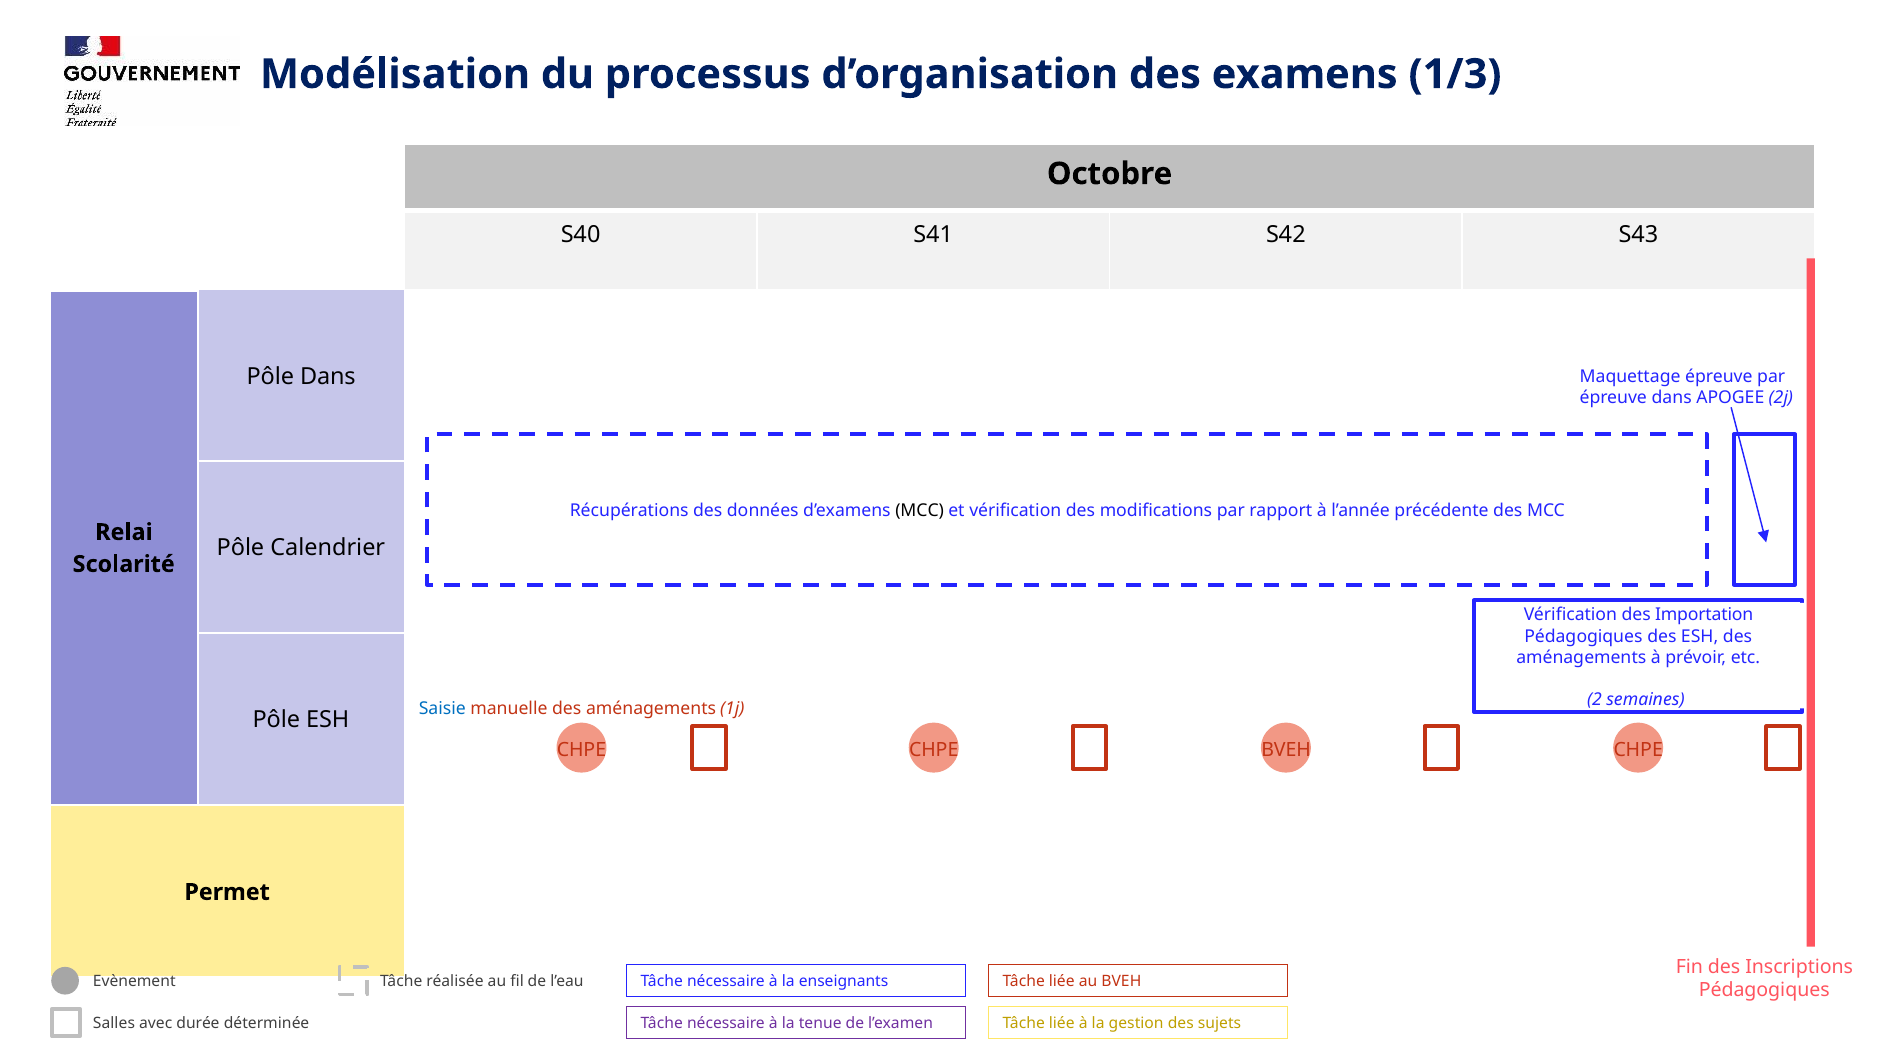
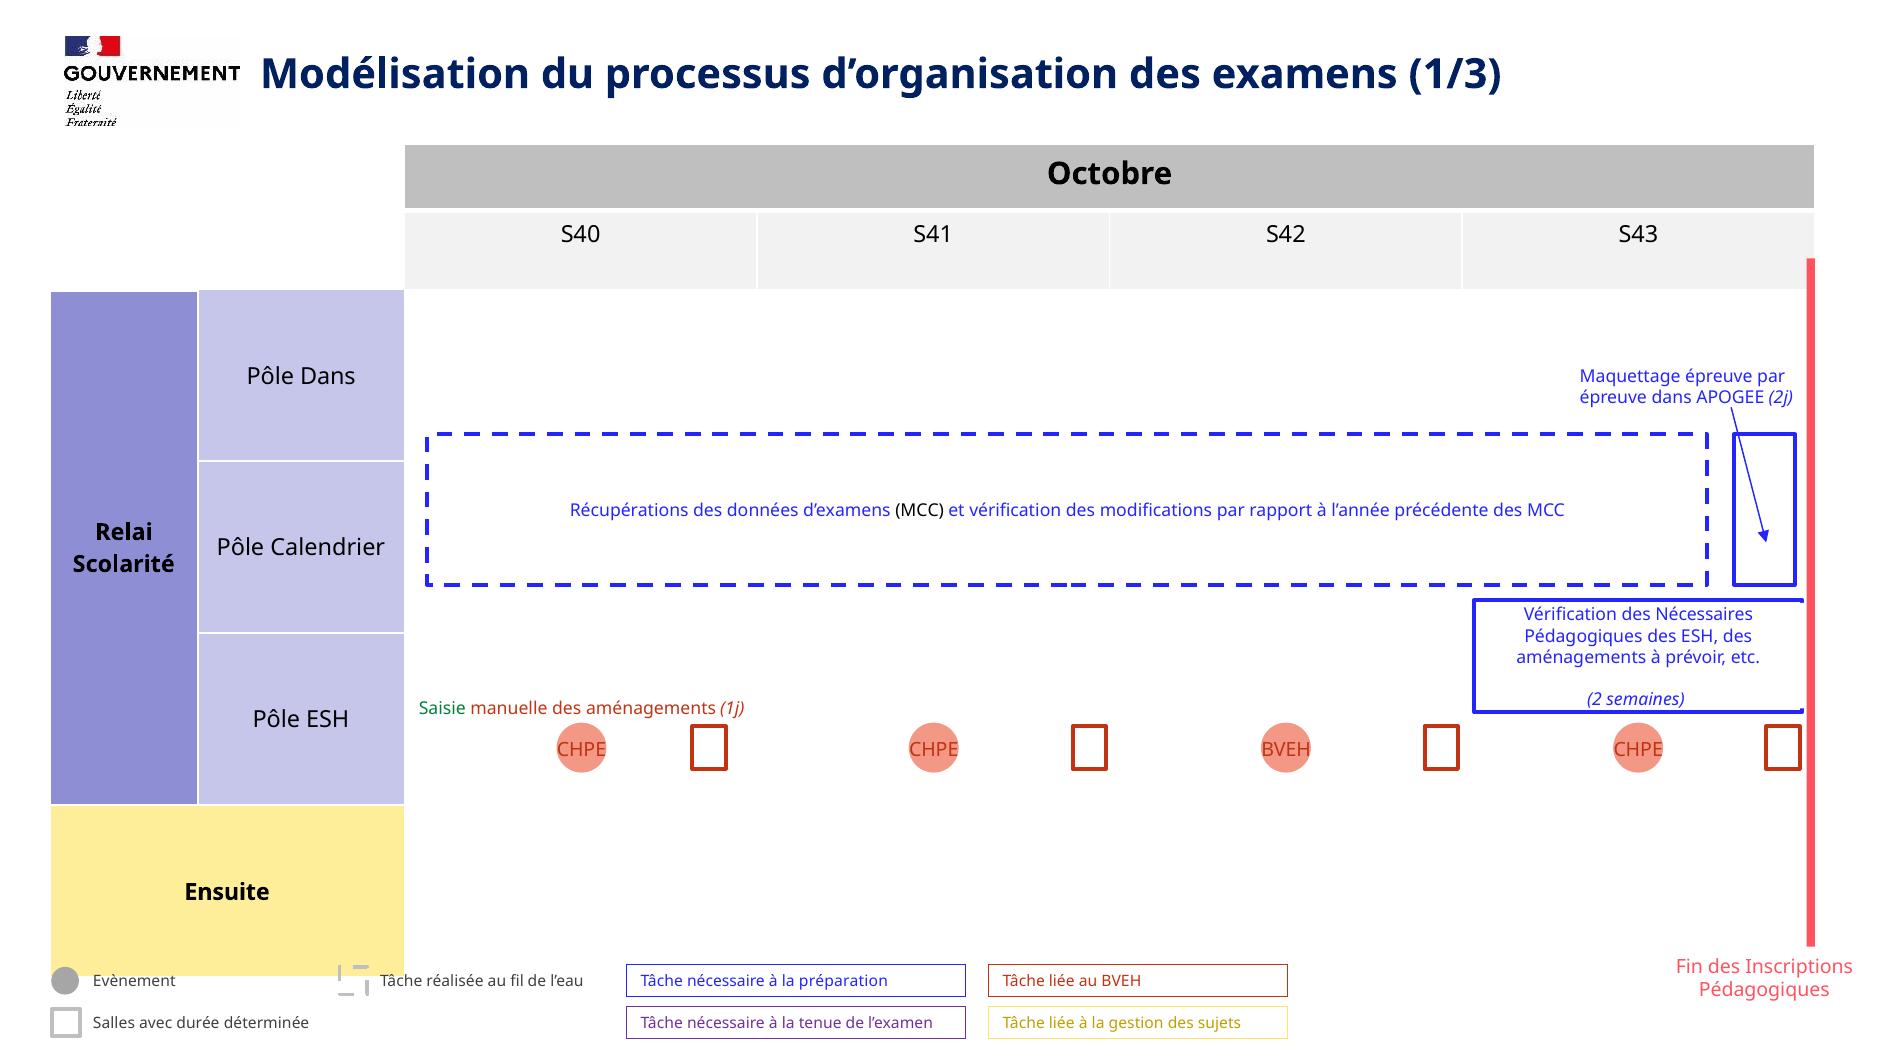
Importation: Importation -> Nécessaires
Saisie colour: blue -> green
Permet: Permet -> Ensuite
enseignants: enseignants -> préparation
